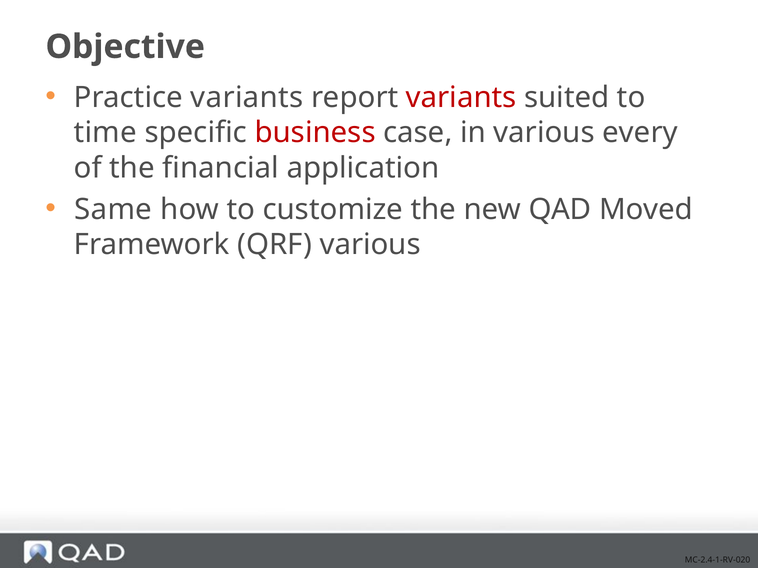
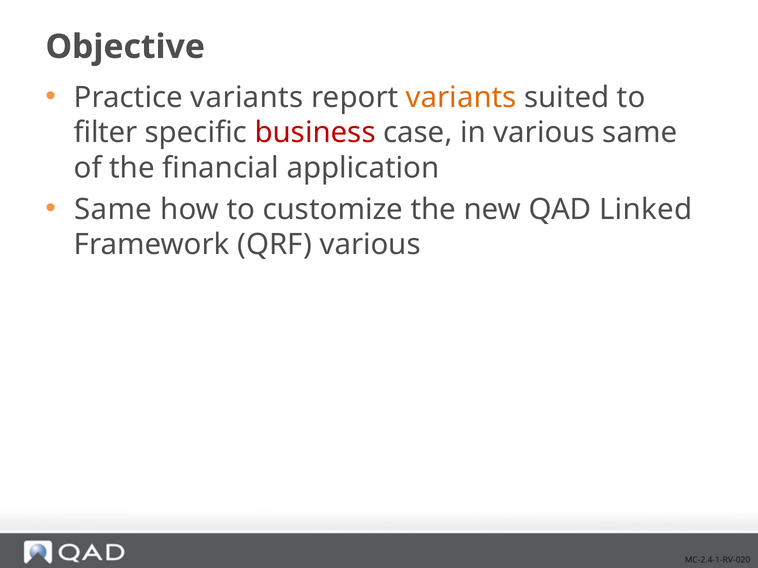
variants at (461, 97) colour: red -> orange
time: time -> filter
various every: every -> same
Moved: Moved -> Linked
